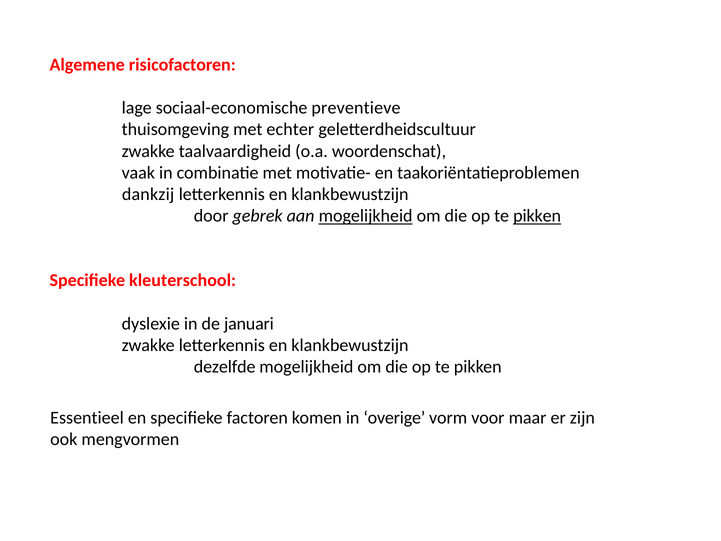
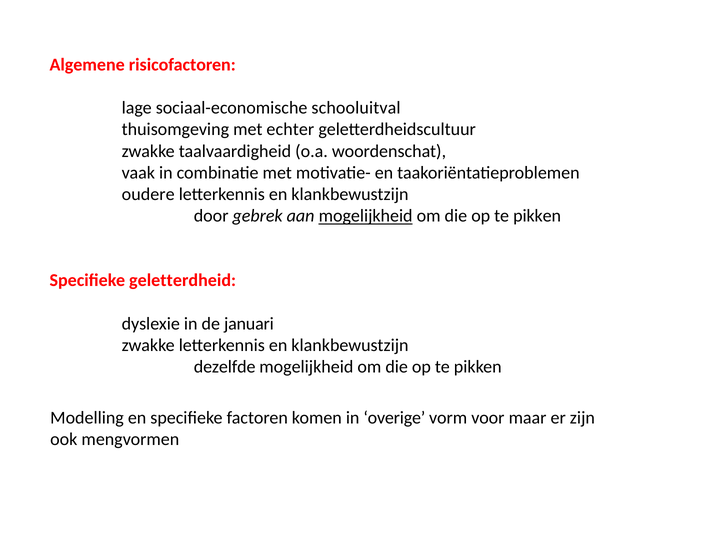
preventieve: preventieve -> schooluitval
dankzij: dankzij -> oudere
pikken at (537, 216) underline: present -> none
kleuterschool: kleuterschool -> geletterdheid
Essentieel: Essentieel -> Modelling
